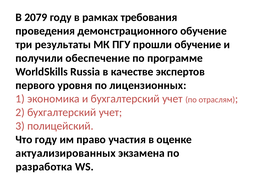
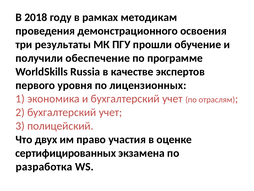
2079: 2079 -> 2018
требования: требования -> методикам
демонстрационного обучение: обучение -> освоения
Что году: году -> двух
актуализированных: актуализированных -> сертифицированных
